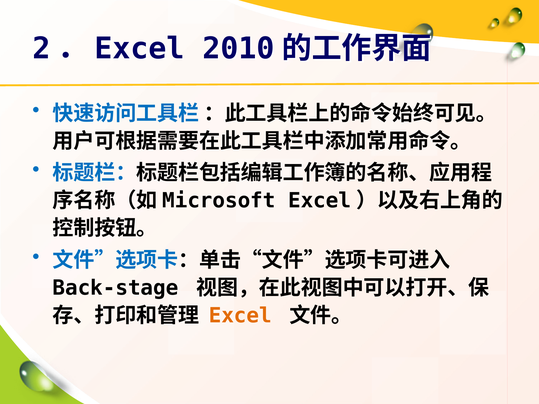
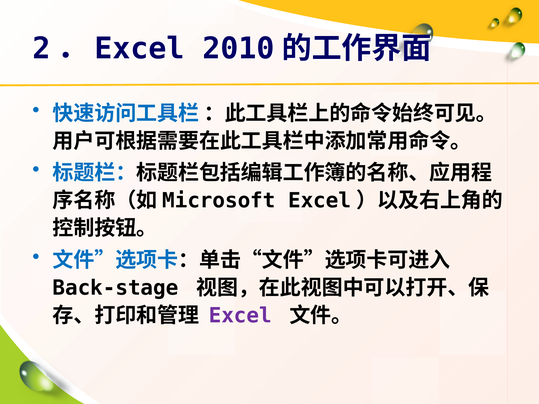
Excel at (240, 316) colour: orange -> purple
